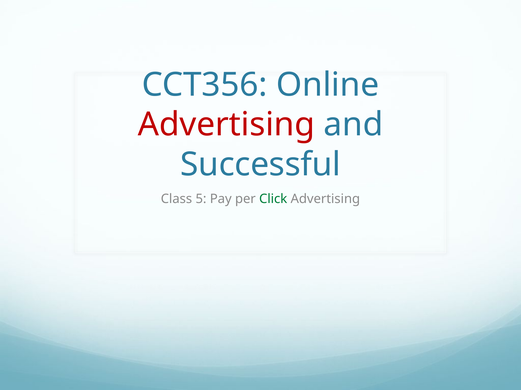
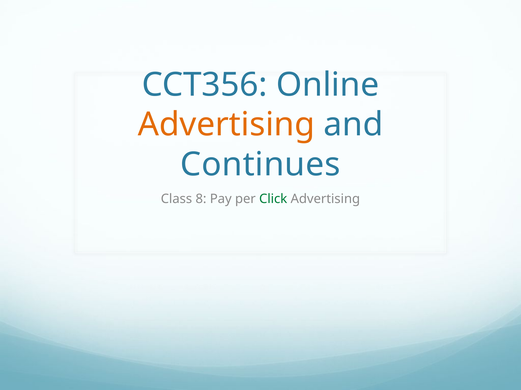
Advertising at (226, 125) colour: red -> orange
Successful: Successful -> Continues
5: 5 -> 8
